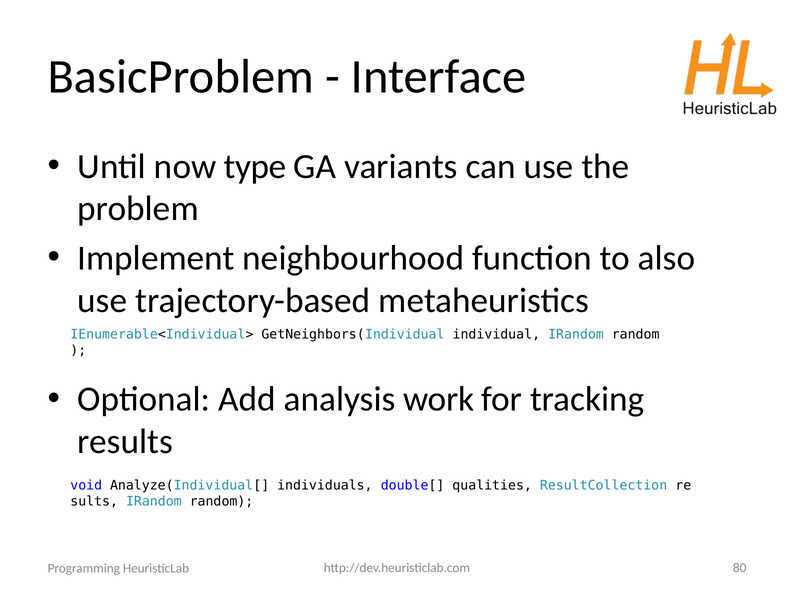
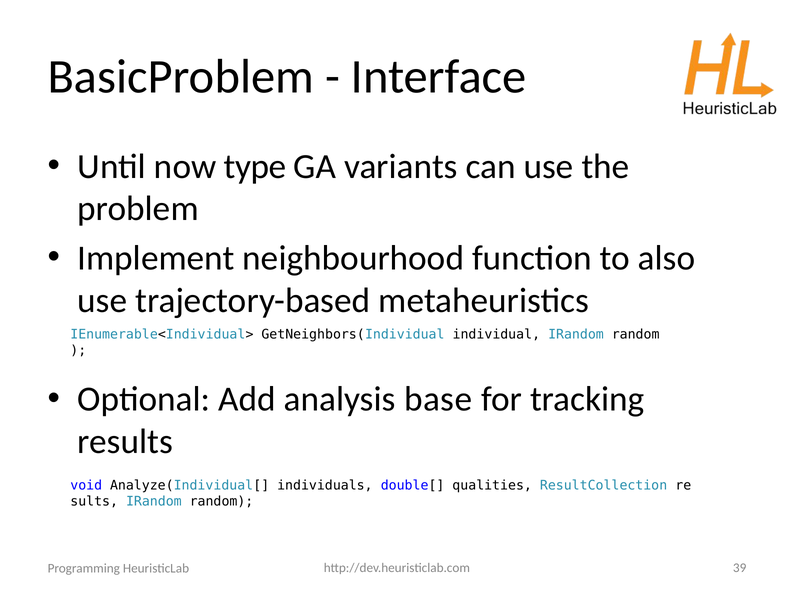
work: work -> base
80: 80 -> 39
